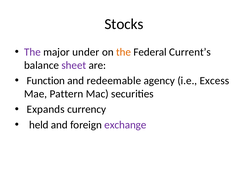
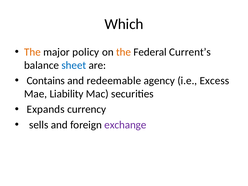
Stocks: Stocks -> Which
The at (33, 52) colour: purple -> orange
under: under -> policy
sheet colour: purple -> blue
Function: Function -> Contains
Pattern: Pattern -> Liability
held: held -> sells
